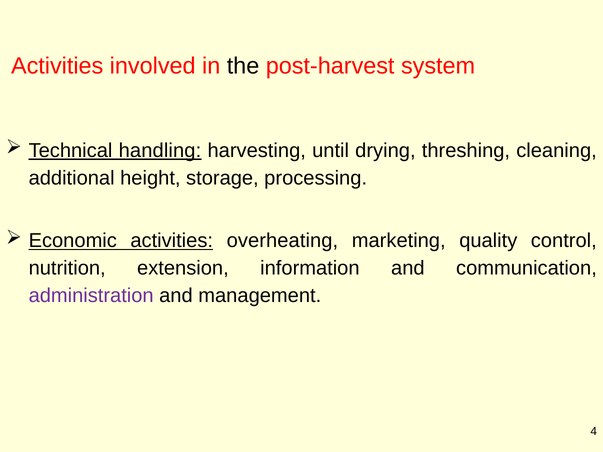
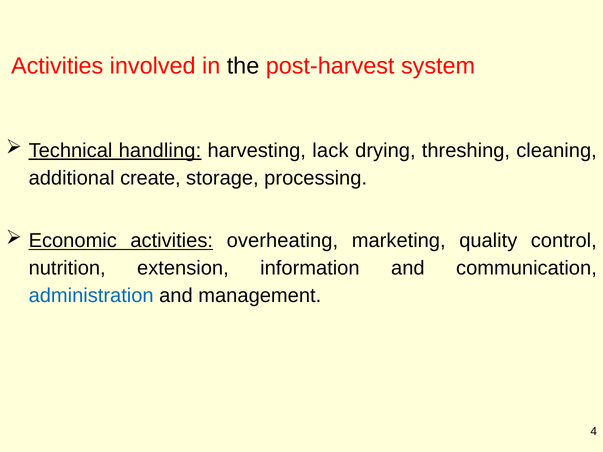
until: until -> lack
height: height -> create
administration colour: purple -> blue
